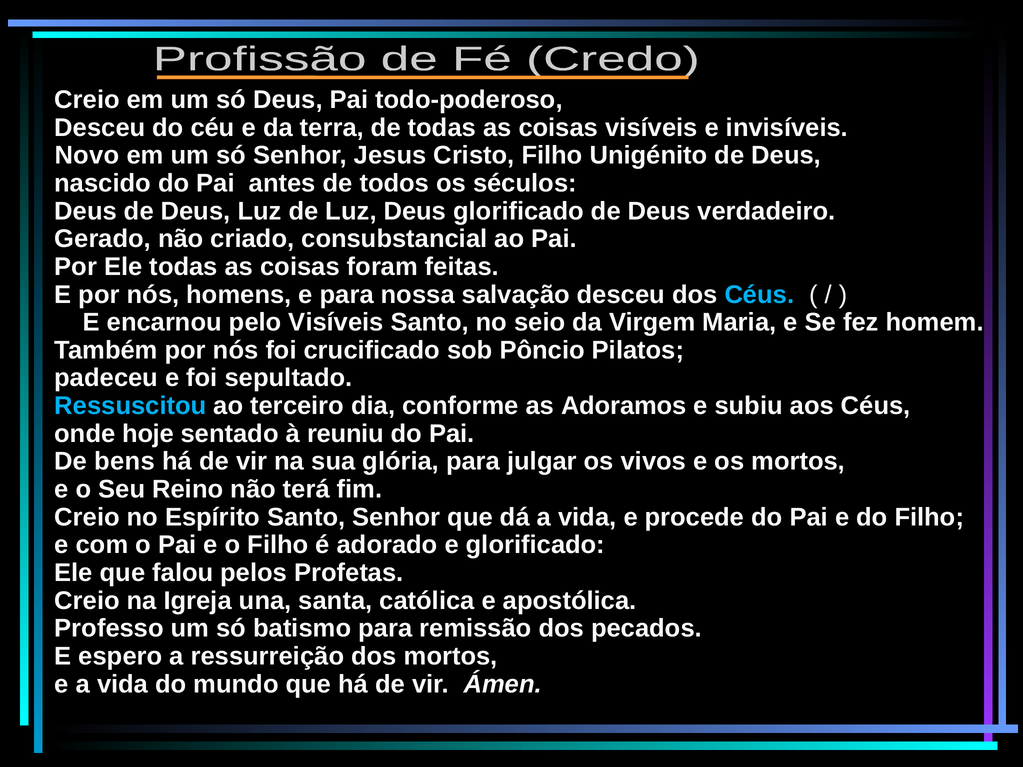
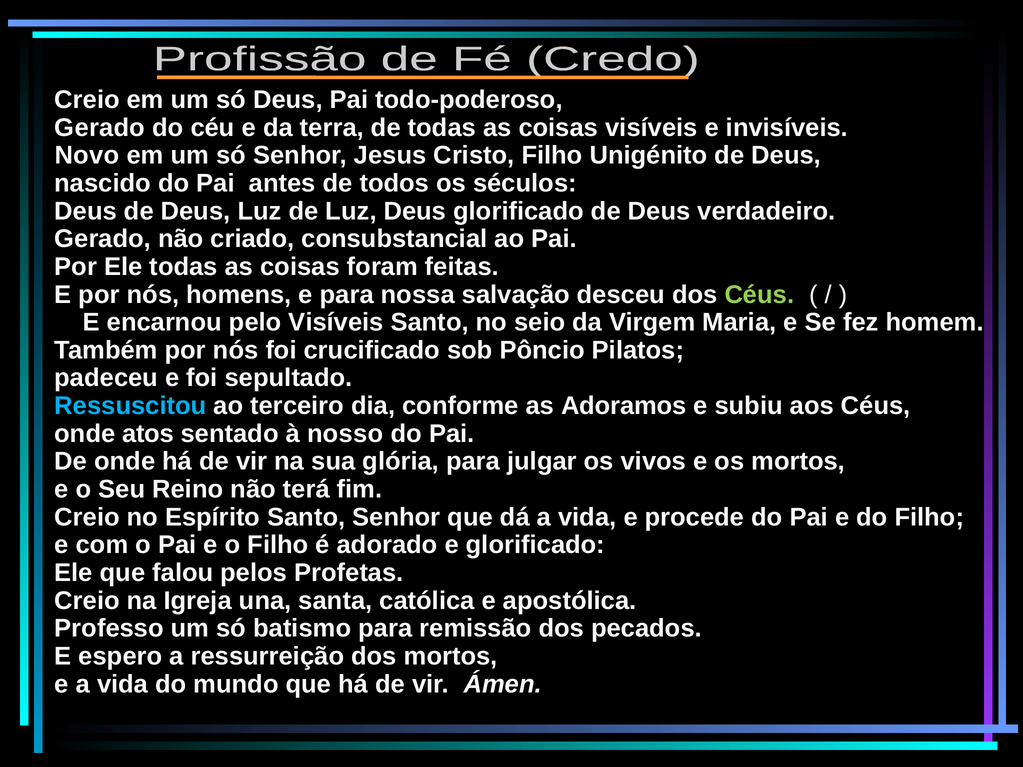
Desceu at (100, 128): Desceu -> Gerado
Céus at (759, 295) colour: light blue -> light green
hoje: hoje -> atos
reuniu: reuniu -> nosso
De bens: bens -> onde
